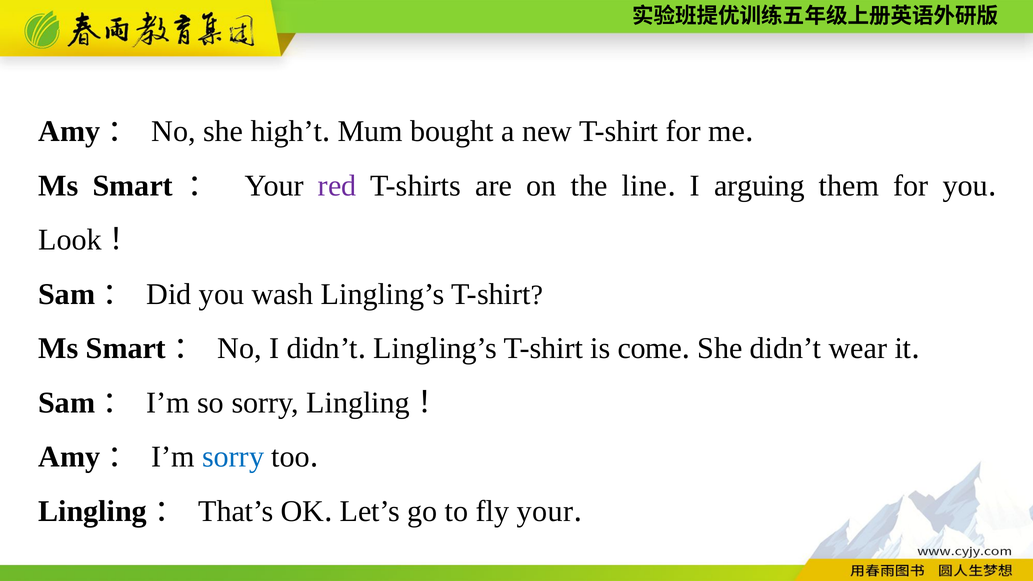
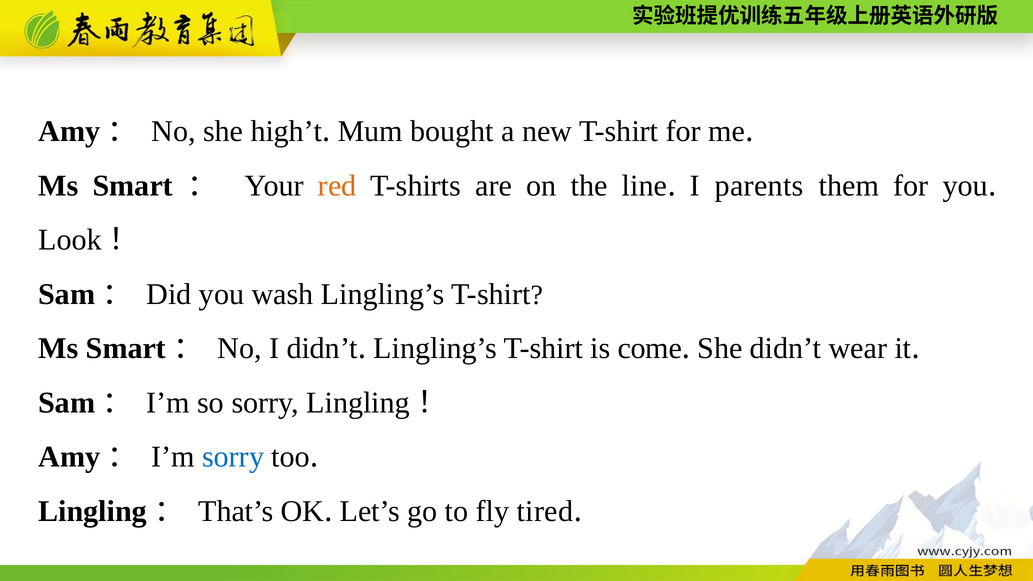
red colour: purple -> orange
arguing: arguing -> parents
fly your: your -> tired
